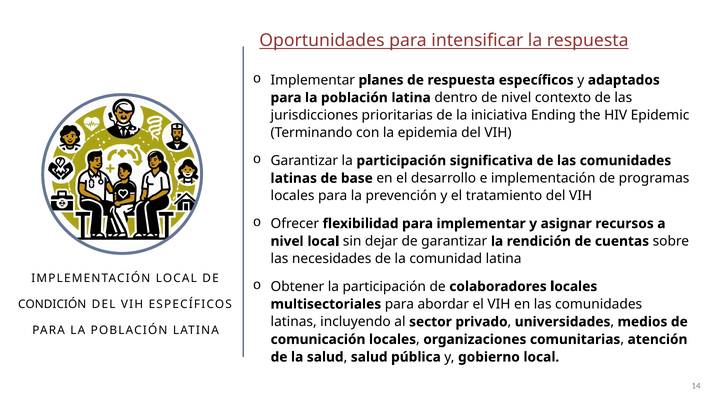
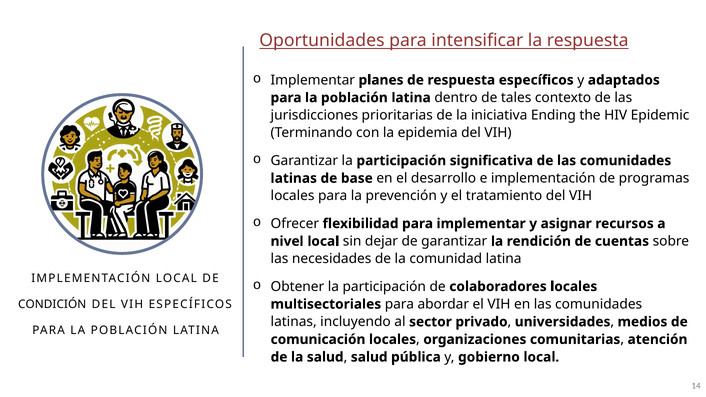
de nivel: nivel -> tales
